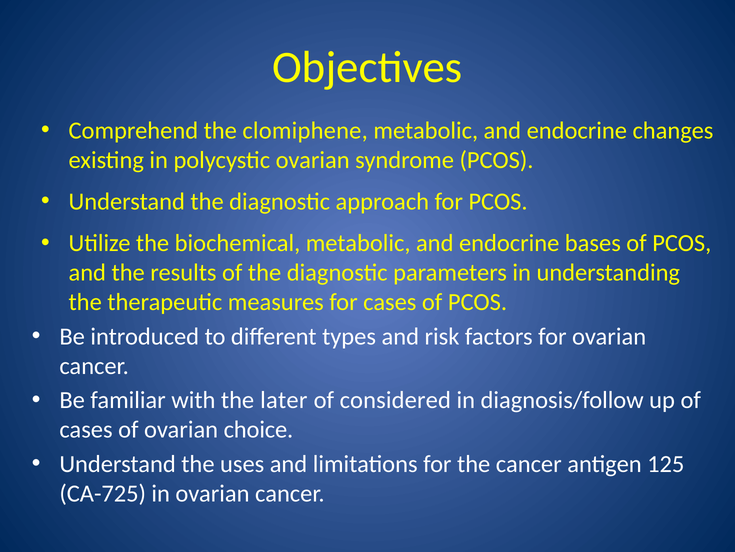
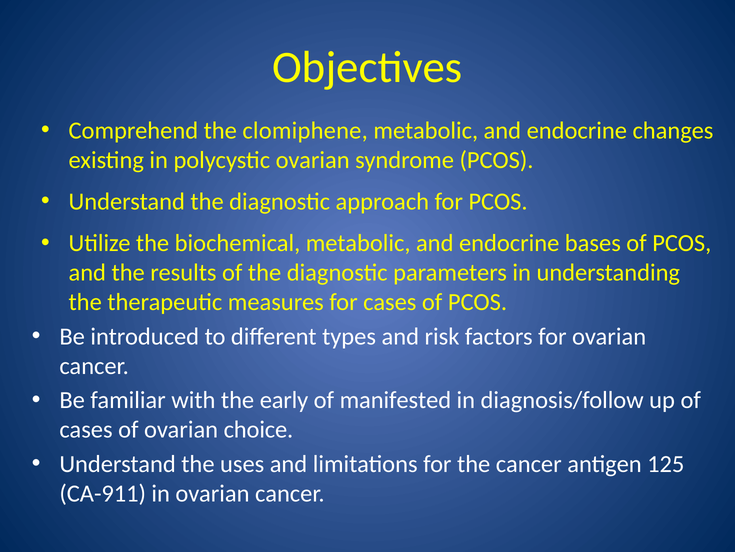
later: later -> early
considered: considered -> manifested
CA-725: CA-725 -> CA-911
